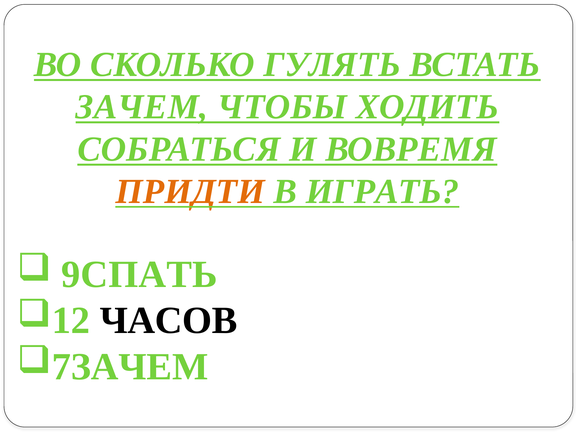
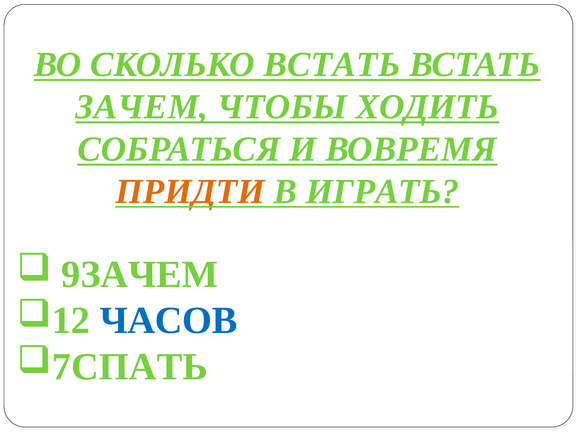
СКОЛЬКО ГУЛЯТЬ: ГУЛЯТЬ -> ВСТАТЬ
9СПАТЬ: 9СПАТЬ -> 9ЗАЧЕМ
ЧАСОВ colour: black -> blue
7ЗАЧЕМ: 7ЗАЧЕМ -> 7СПАТЬ
